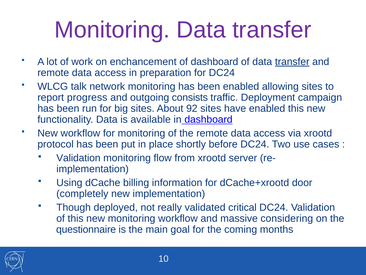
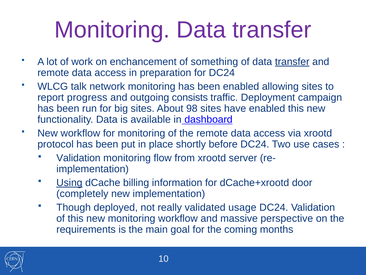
of dashboard: dashboard -> something
92: 92 -> 98
Using underline: none -> present
critical: critical -> usage
considering: considering -> perspective
questionnaire: questionnaire -> requirements
